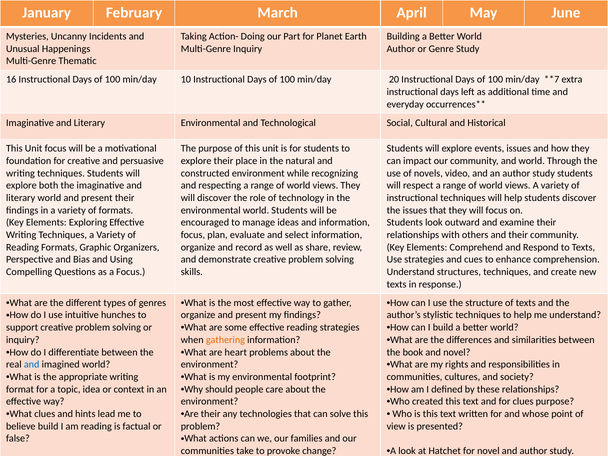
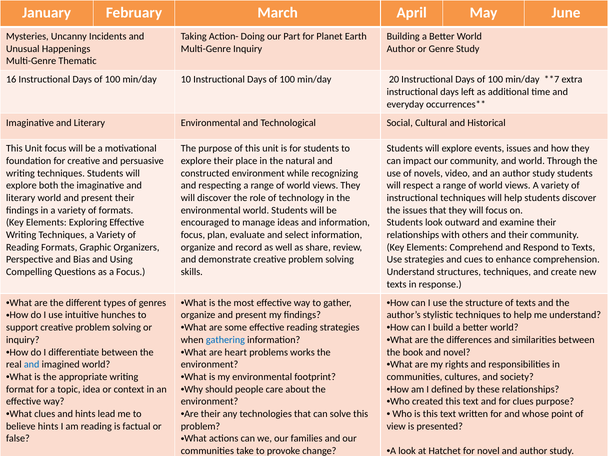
gathering colour: orange -> blue
problems about: about -> works
believe build: build -> hints
